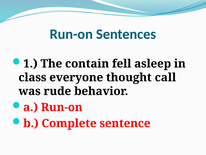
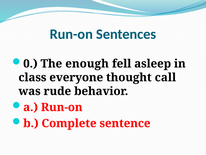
1: 1 -> 0
contain: contain -> enough
